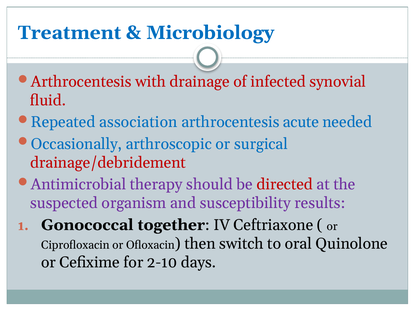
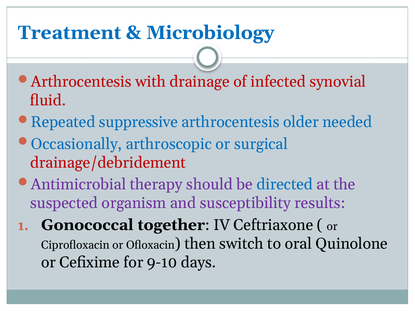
association: association -> suppressive
acute: acute -> older
directed colour: red -> blue
2-10: 2-10 -> 9-10
